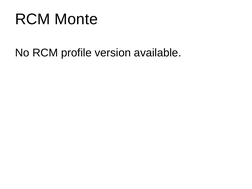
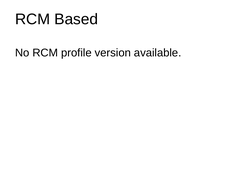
Monte: Monte -> Based
